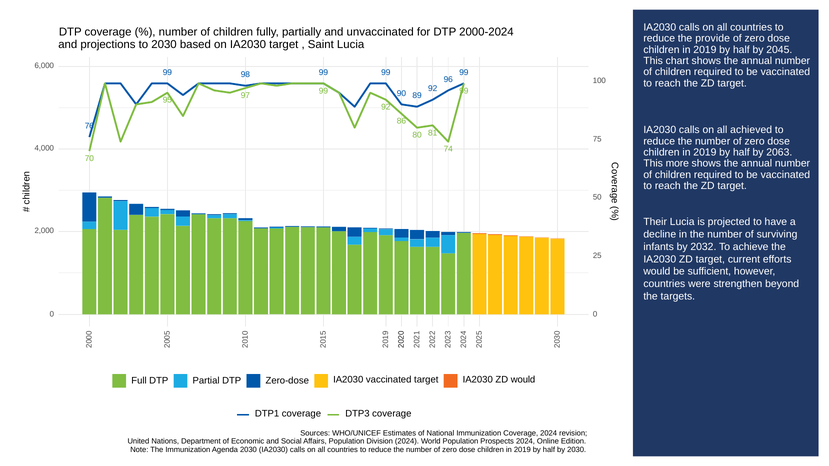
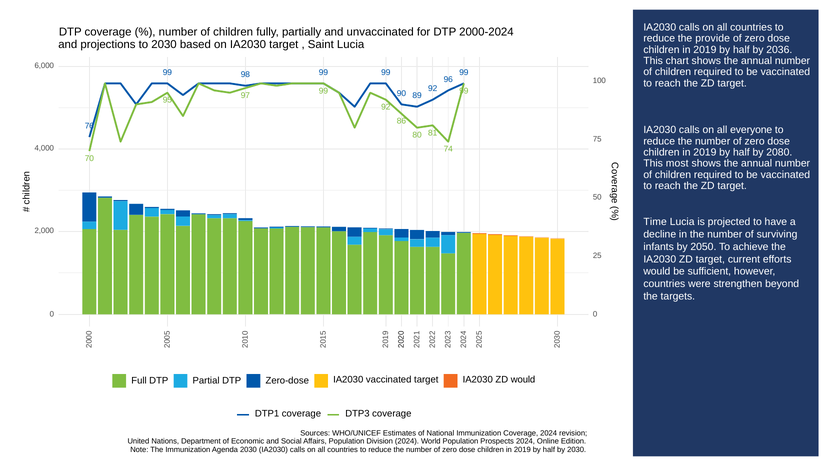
2045: 2045 -> 2036
achieved: achieved -> everyone
2063: 2063 -> 2080
more: more -> most
Their: Their -> Time
2032: 2032 -> 2050
